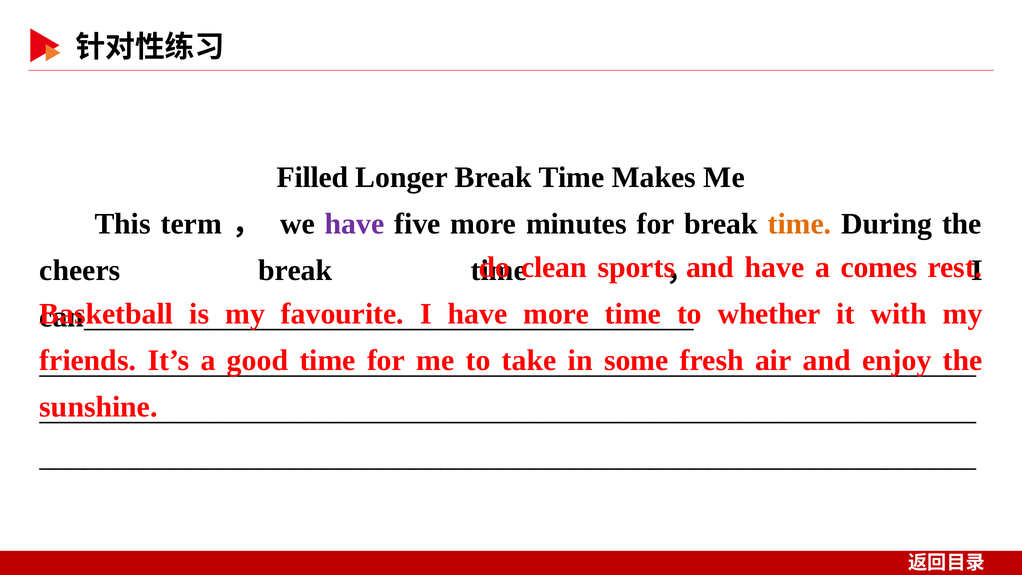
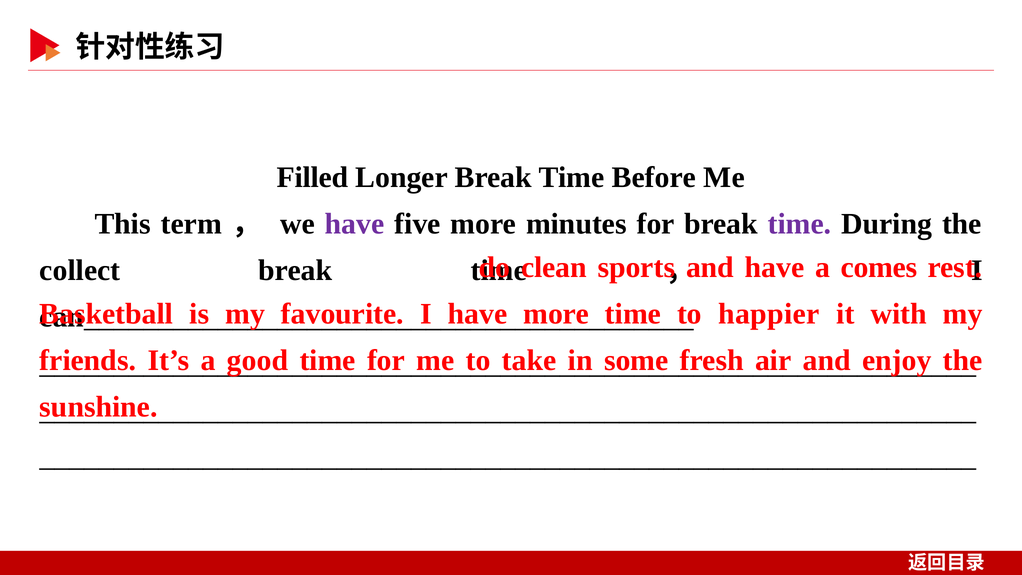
Makes: Makes -> Before
time at (800, 224) colour: orange -> purple
cheers: cheers -> collect
whether: whether -> happier
